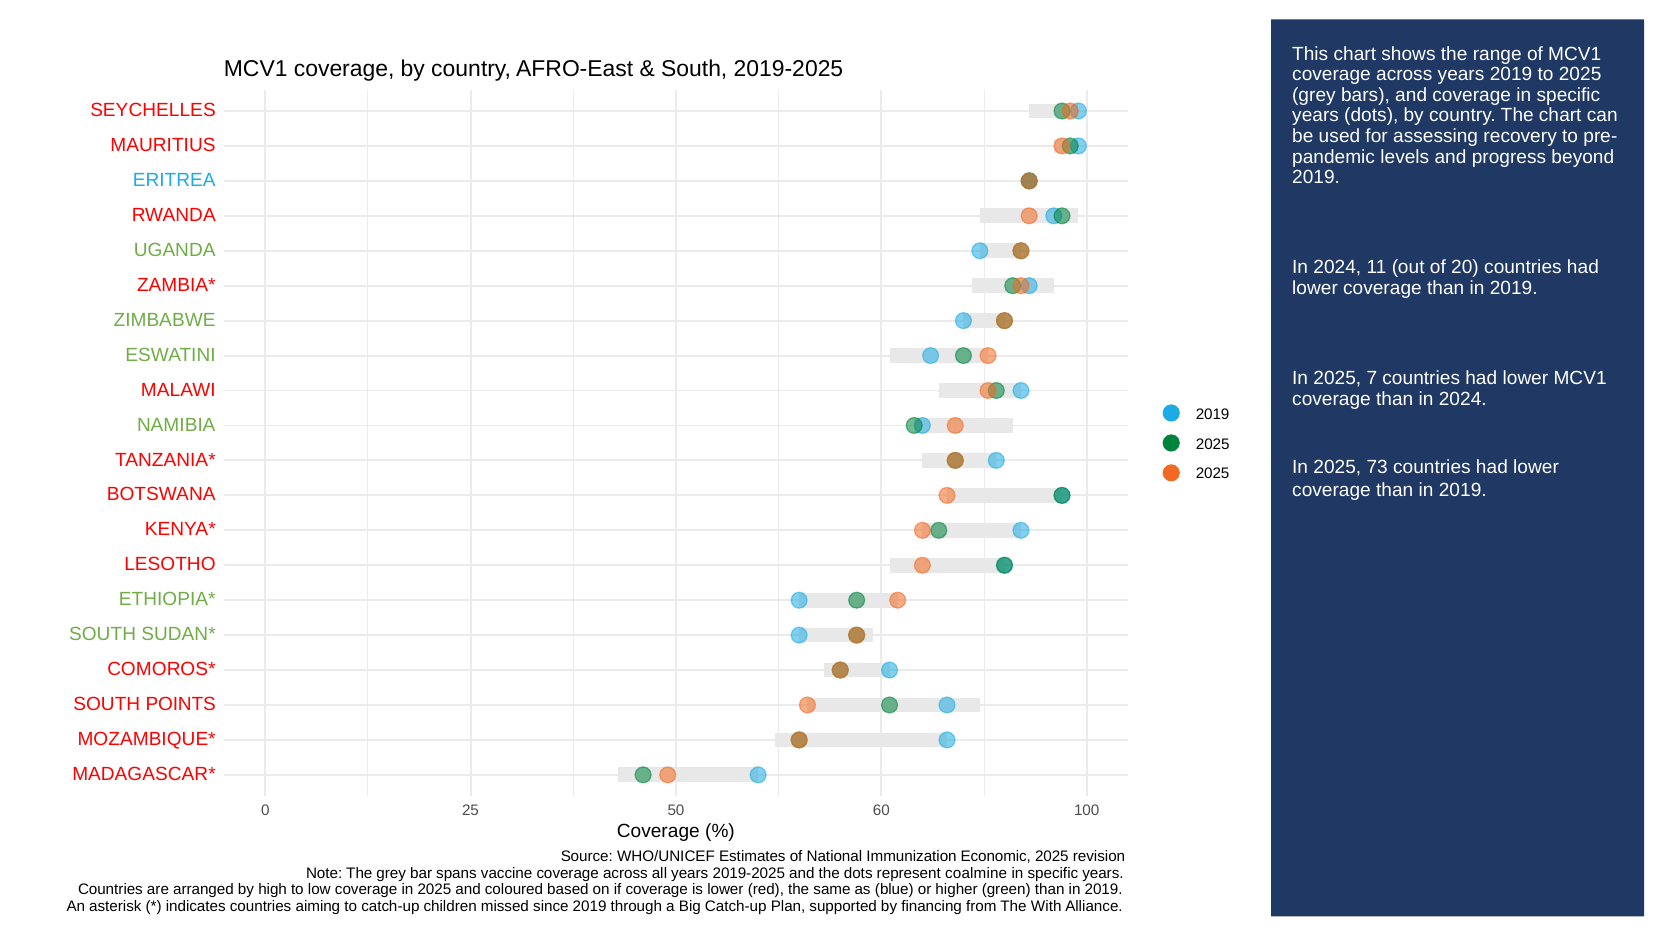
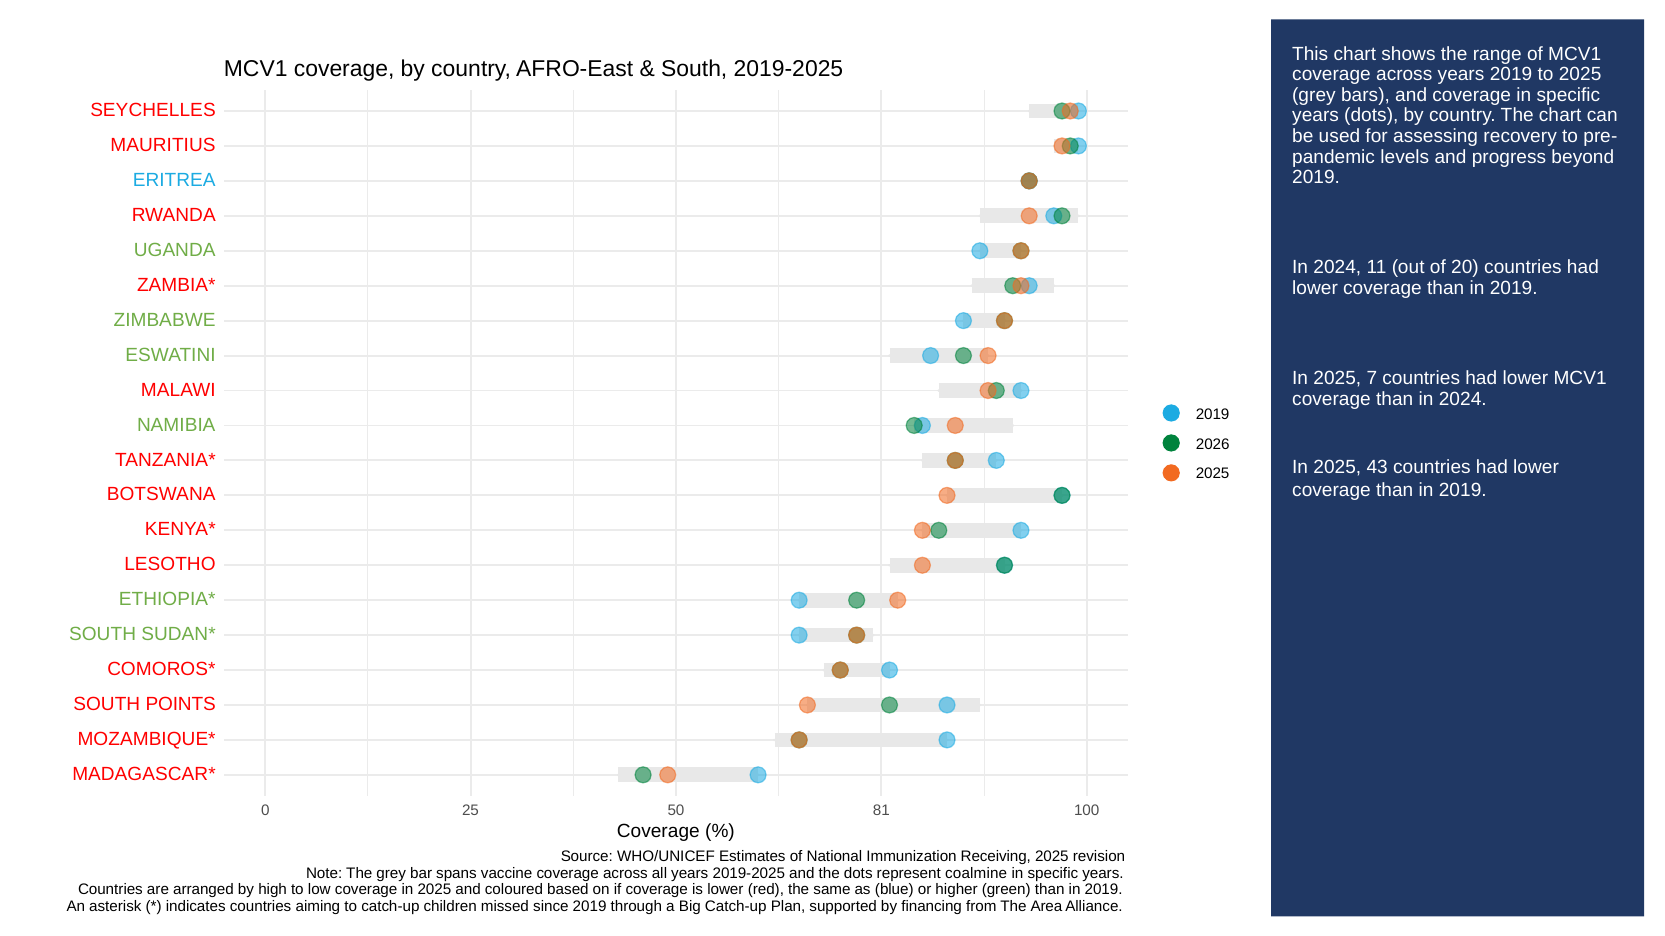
2025 at (1213, 444): 2025 -> 2026
73: 73 -> 43
60: 60 -> 81
Economic: Economic -> Receiving
With: With -> Area
